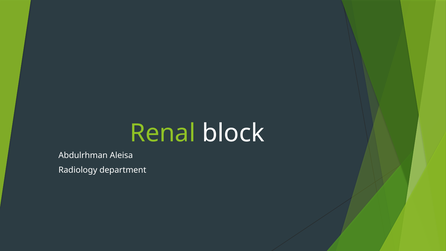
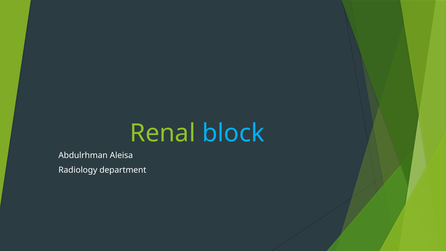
block colour: white -> light blue
